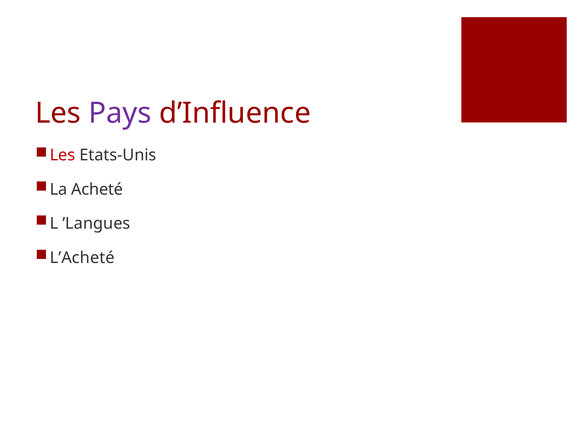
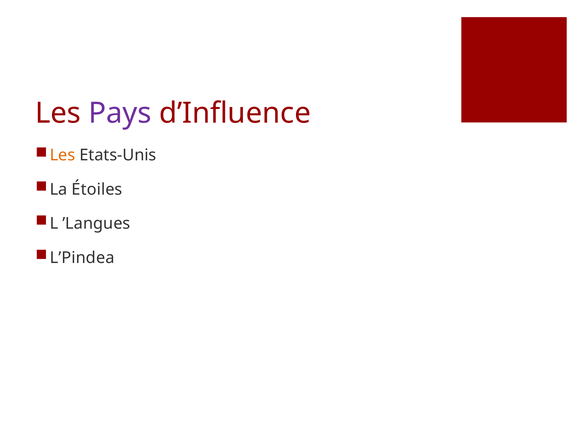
Les at (62, 155) colour: red -> orange
Acheté: Acheté -> Étoiles
L’Acheté: L’Acheté -> L’Pindea
